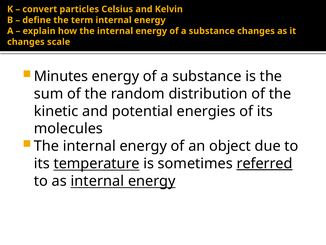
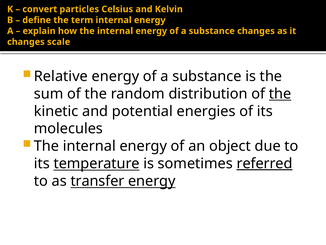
Minutes: Minutes -> Relative
the at (280, 94) underline: none -> present
as internal: internal -> transfer
